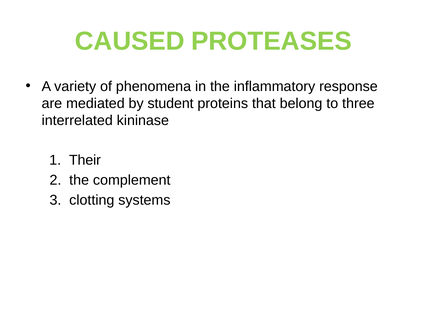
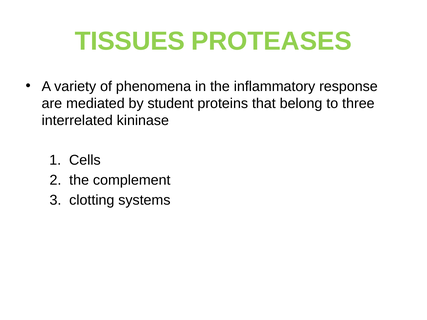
CAUSED: CAUSED -> TISSUES
Their: Their -> Cells
